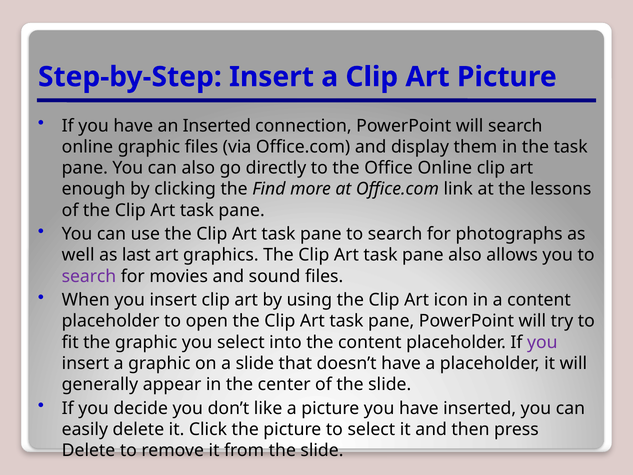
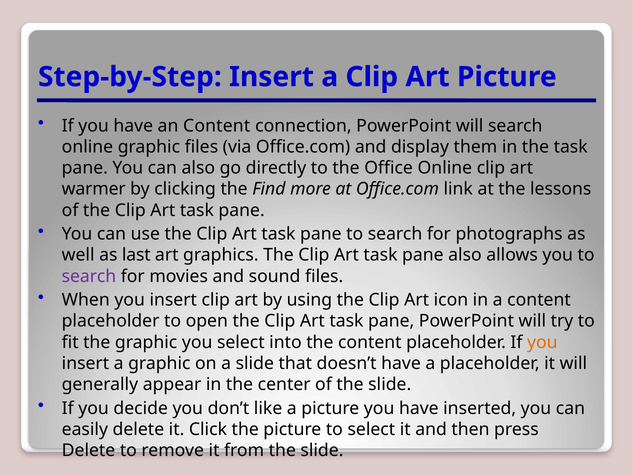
an Inserted: Inserted -> Content
enough: enough -> warmer
you at (542, 342) colour: purple -> orange
